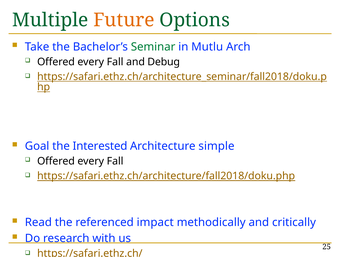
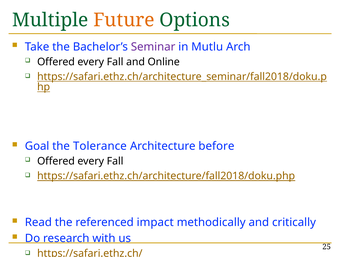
Seminar colour: green -> purple
Debug: Debug -> Online
Interested: Interested -> Tolerance
simple: simple -> before
